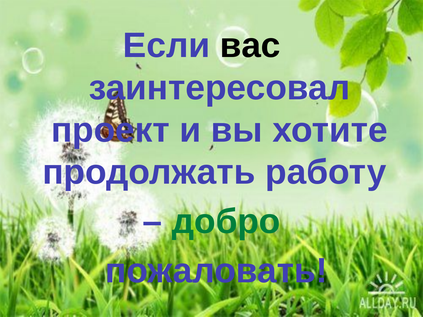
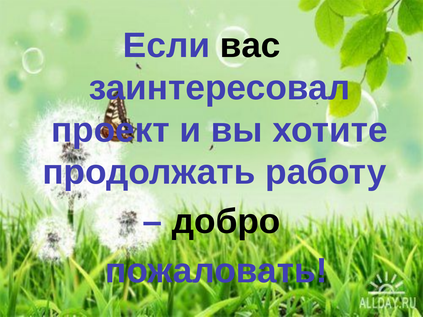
добро colour: green -> black
